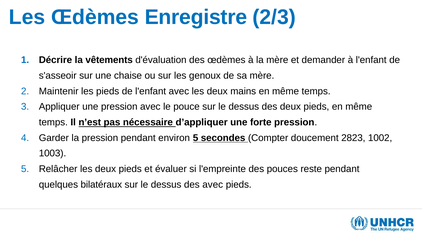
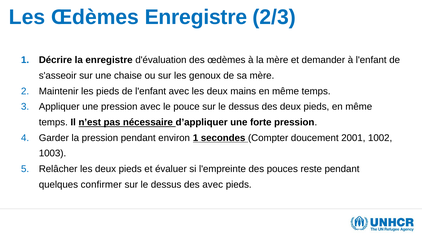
la vêtements: vêtements -> enregistre
environ 5: 5 -> 1
2823: 2823 -> 2001
bilatéraux: bilatéraux -> confirmer
